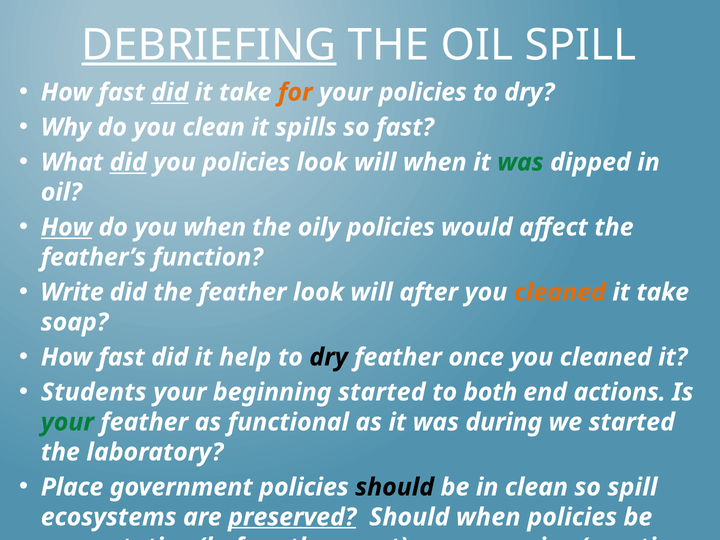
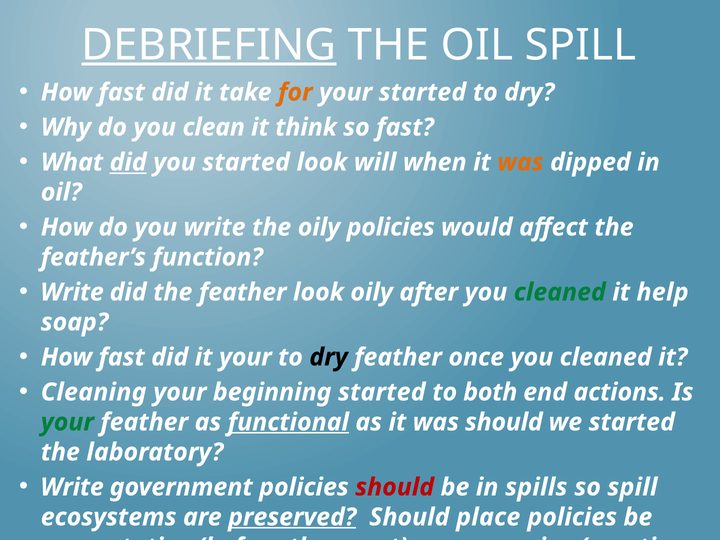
did at (170, 92) underline: present -> none
your policies: policies -> started
spills: spills -> think
you policies: policies -> started
was at (520, 162) colour: green -> orange
How at (67, 227) underline: present -> none
you when: when -> write
feather look will: will -> oily
cleaned at (560, 292) colour: orange -> green
take at (663, 292): take -> help
it help: help -> your
Students: Students -> Cleaning
functional underline: none -> present
was during: during -> should
Place at (72, 487): Place -> Write
should at (395, 487) colour: black -> red
in clean: clean -> spills
Should when: when -> place
